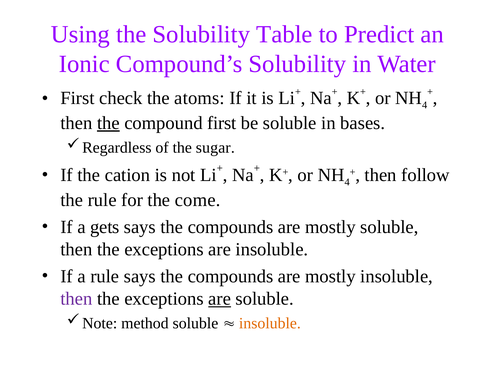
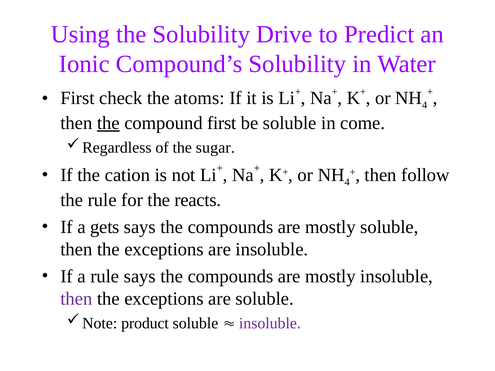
Table: Table -> Drive
bases: bases -> come
come: come -> reacts
are at (220, 299) underline: present -> none
method: method -> product
insoluble at (270, 324) colour: orange -> purple
